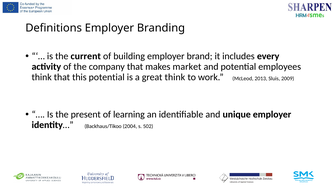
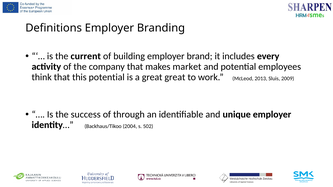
great think: think -> great
present: present -> success
learning: learning -> through
